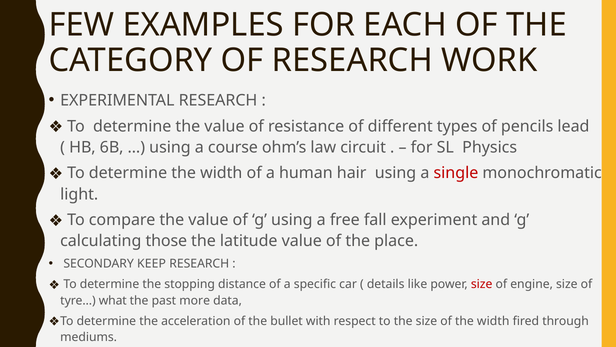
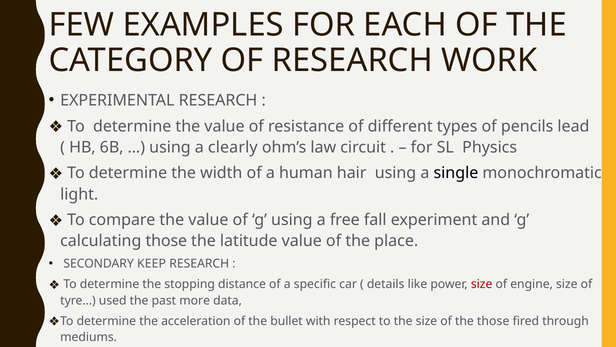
course: course -> clearly
single colour: red -> black
what: what -> used
of the width: width -> those
